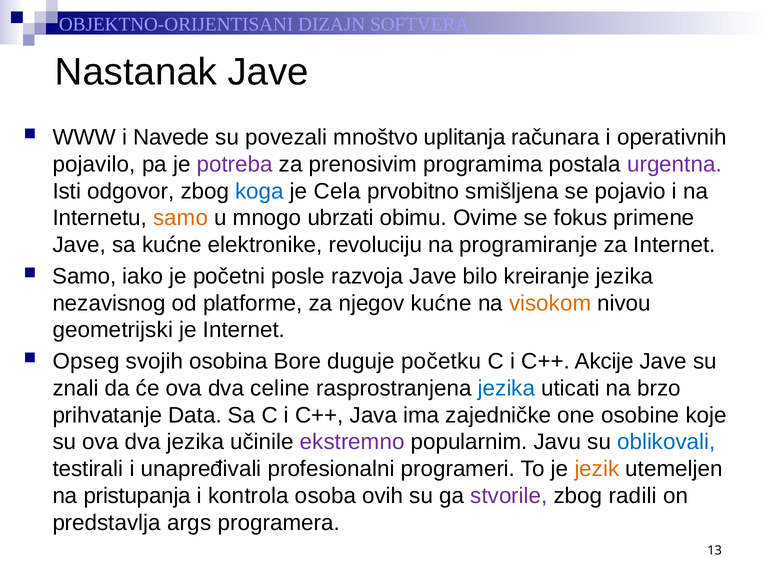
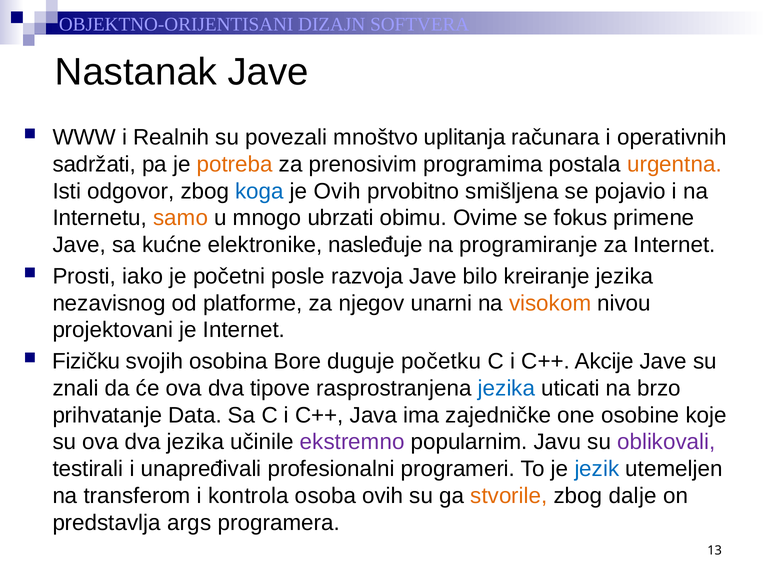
Navede: Navede -> Realnih
pojavilo: pojavilo -> sadržati
potreba colour: purple -> orange
urgentna colour: purple -> orange
je Cela: Cela -> Ovih
revoluciju: revoluciju -> nasleđuje
Samo at (84, 276): Samo -> Prosti
njegov kućne: kućne -> unarni
geometrijski: geometrijski -> projektovani
Opseg: Opseg -> Fizičku
celine: celine -> tipove
oblikovali colour: blue -> purple
jezik colour: orange -> blue
pristupanja: pristupanja -> transferom
stvorile colour: purple -> orange
radili: radili -> dalje
